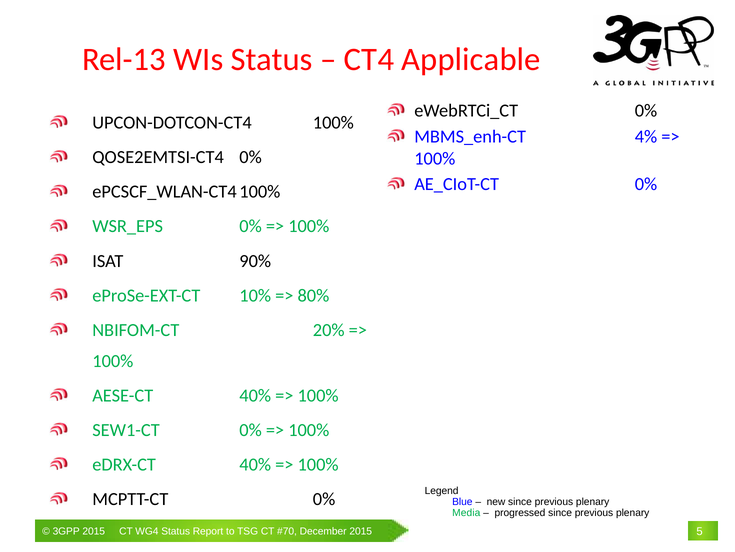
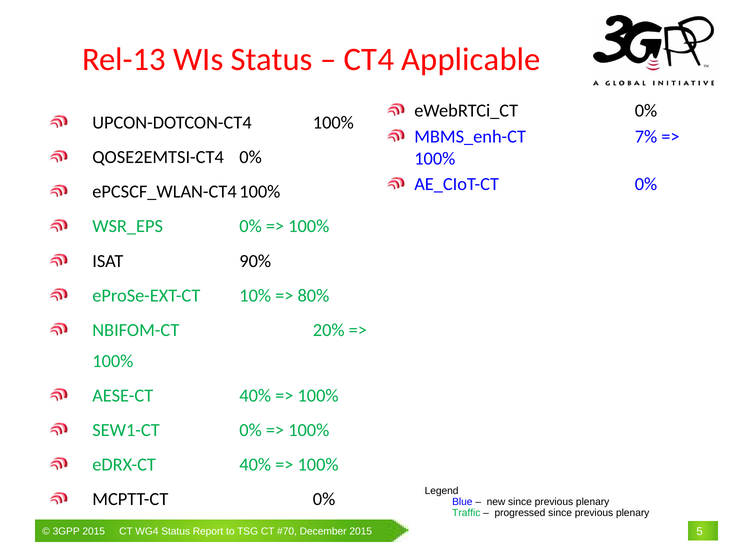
4%: 4% -> 7%
Media: Media -> Traffic
